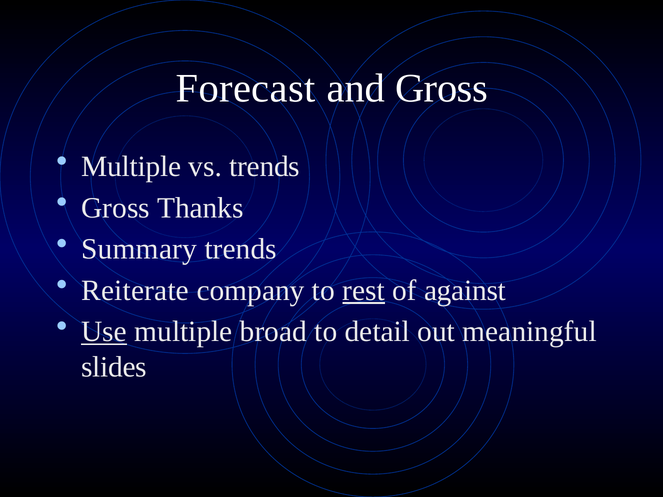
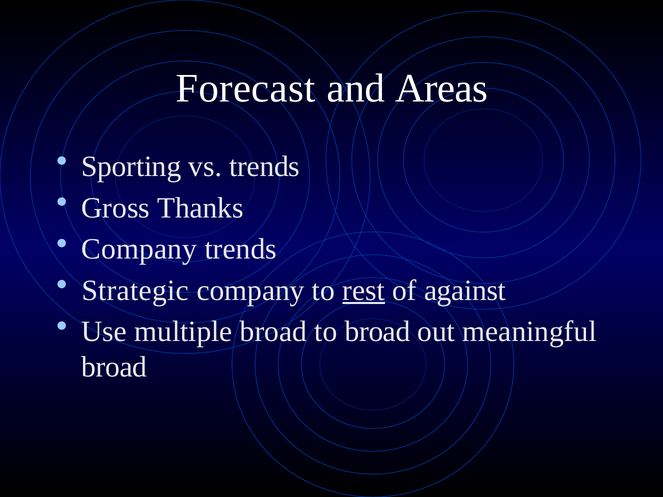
and Gross: Gross -> Areas
Multiple at (131, 167): Multiple -> Sporting
Summary at (139, 249): Summary -> Company
Reiterate: Reiterate -> Strategic
Use underline: present -> none
to detail: detail -> broad
slides at (114, 367): slides -> broad
